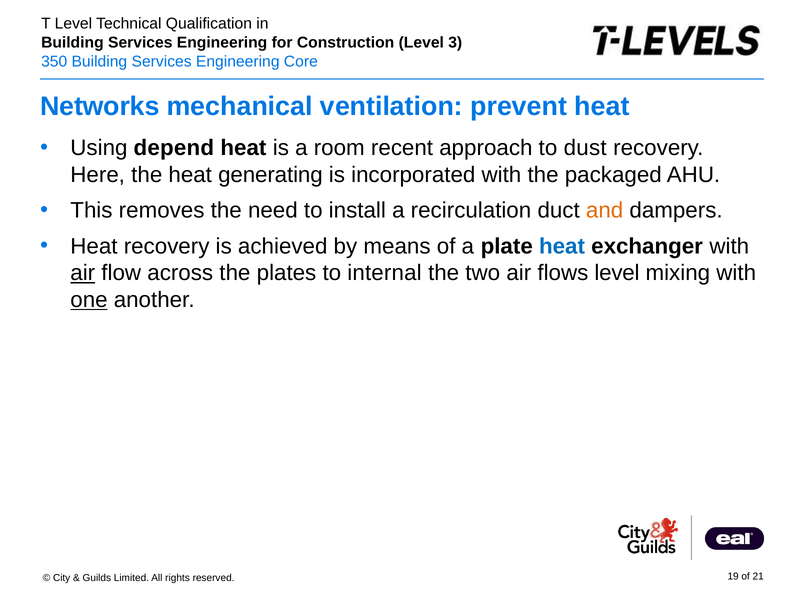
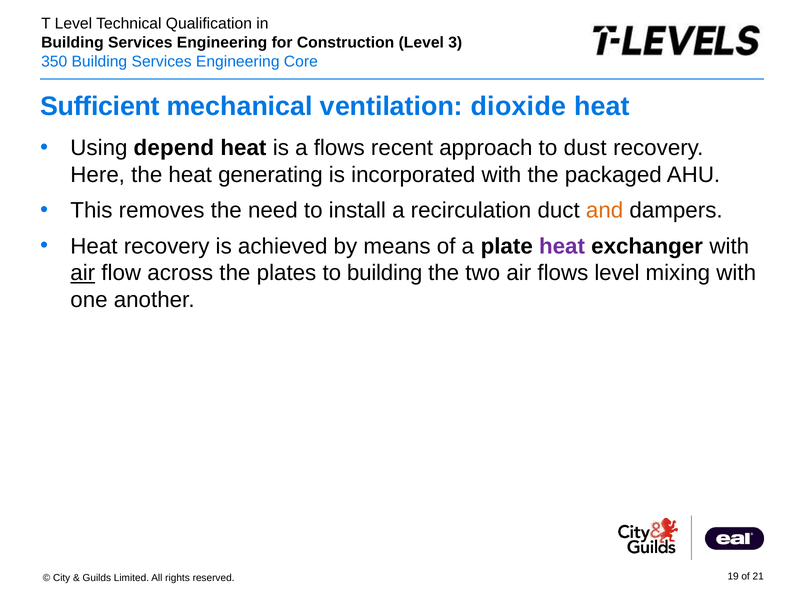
Networks: Networks -> Sufficient
prevent: prevent -> dioxide
a room: room -> flows
heat at (562, 246) colour: blue -> purple
to internal: internal -> building
one underline: present -> none
